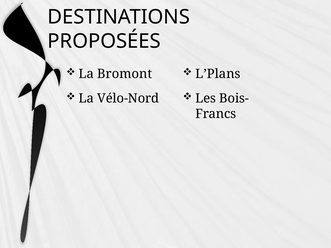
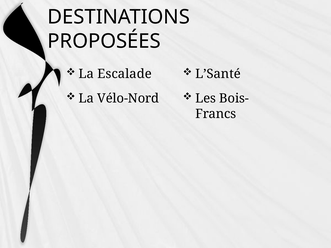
Bromont: Bromont -> Escalade
L’Plans: L’Plans -> L’Santé
